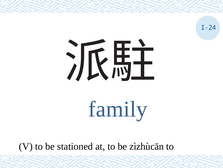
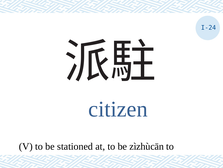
family: family -> citizen
